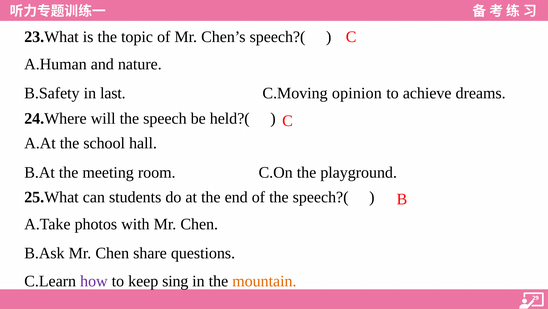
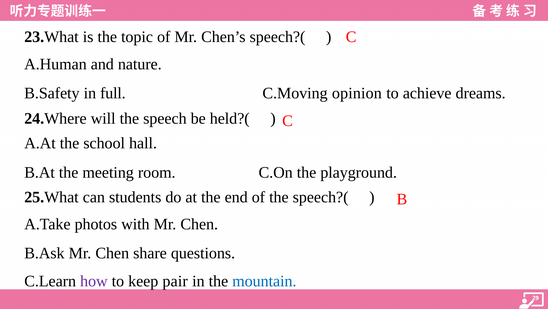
last: last -> full
sing: sing -> pair
mountain colour: orange -> blue
